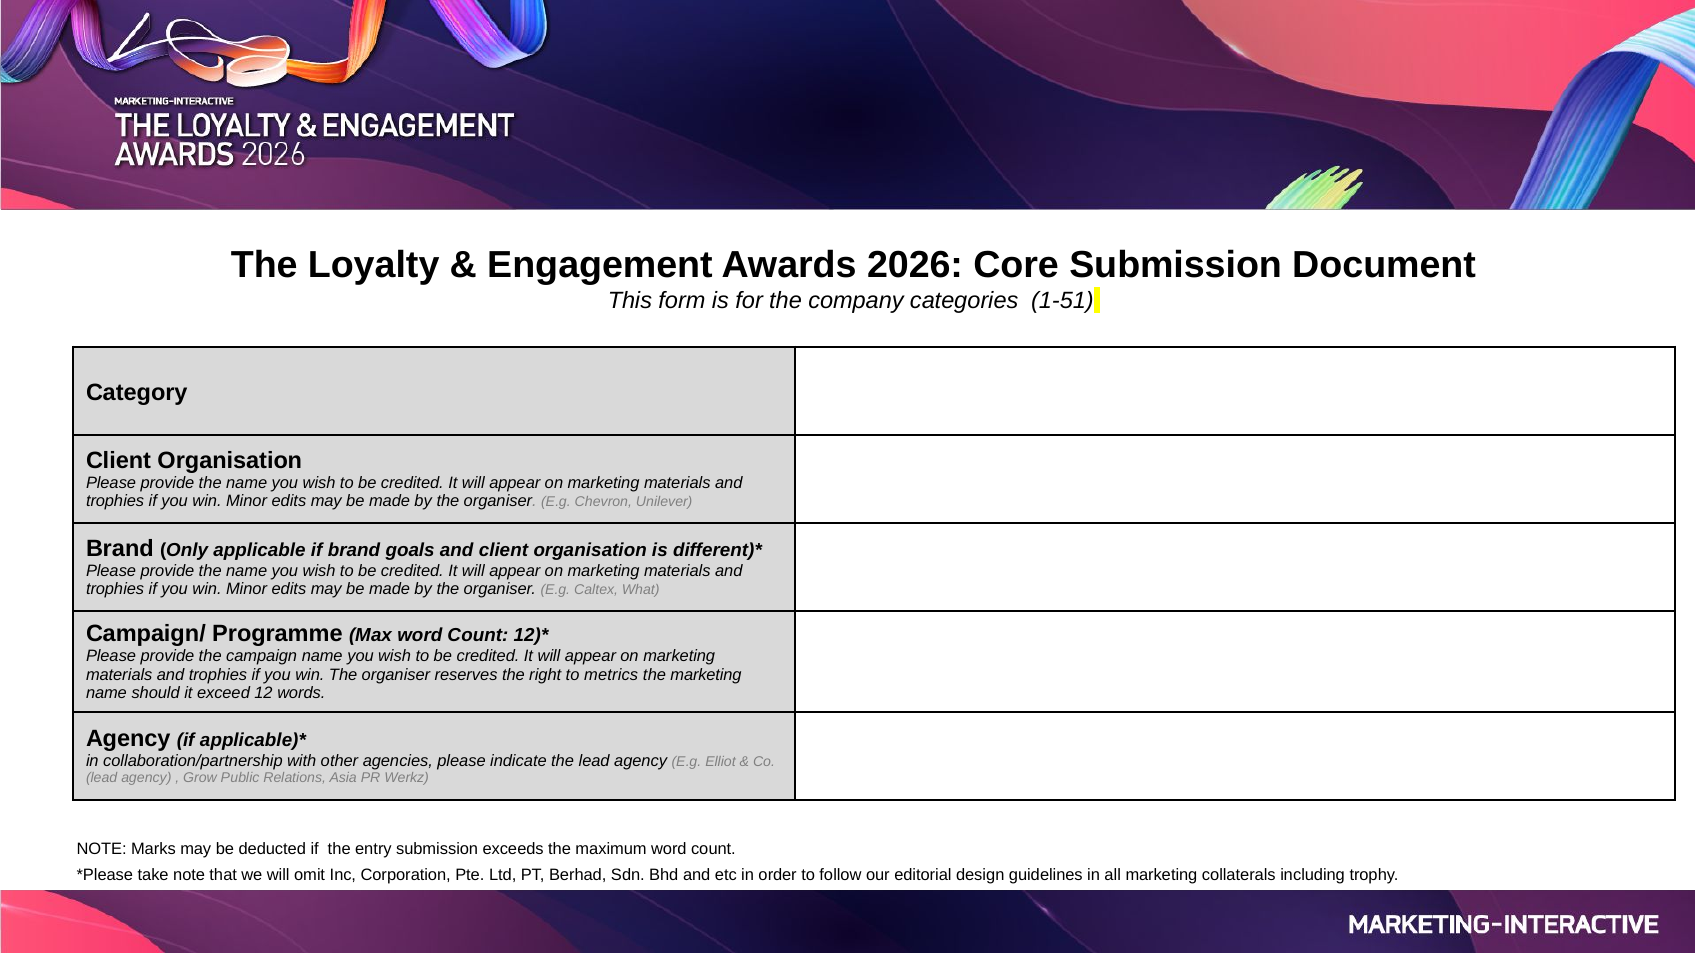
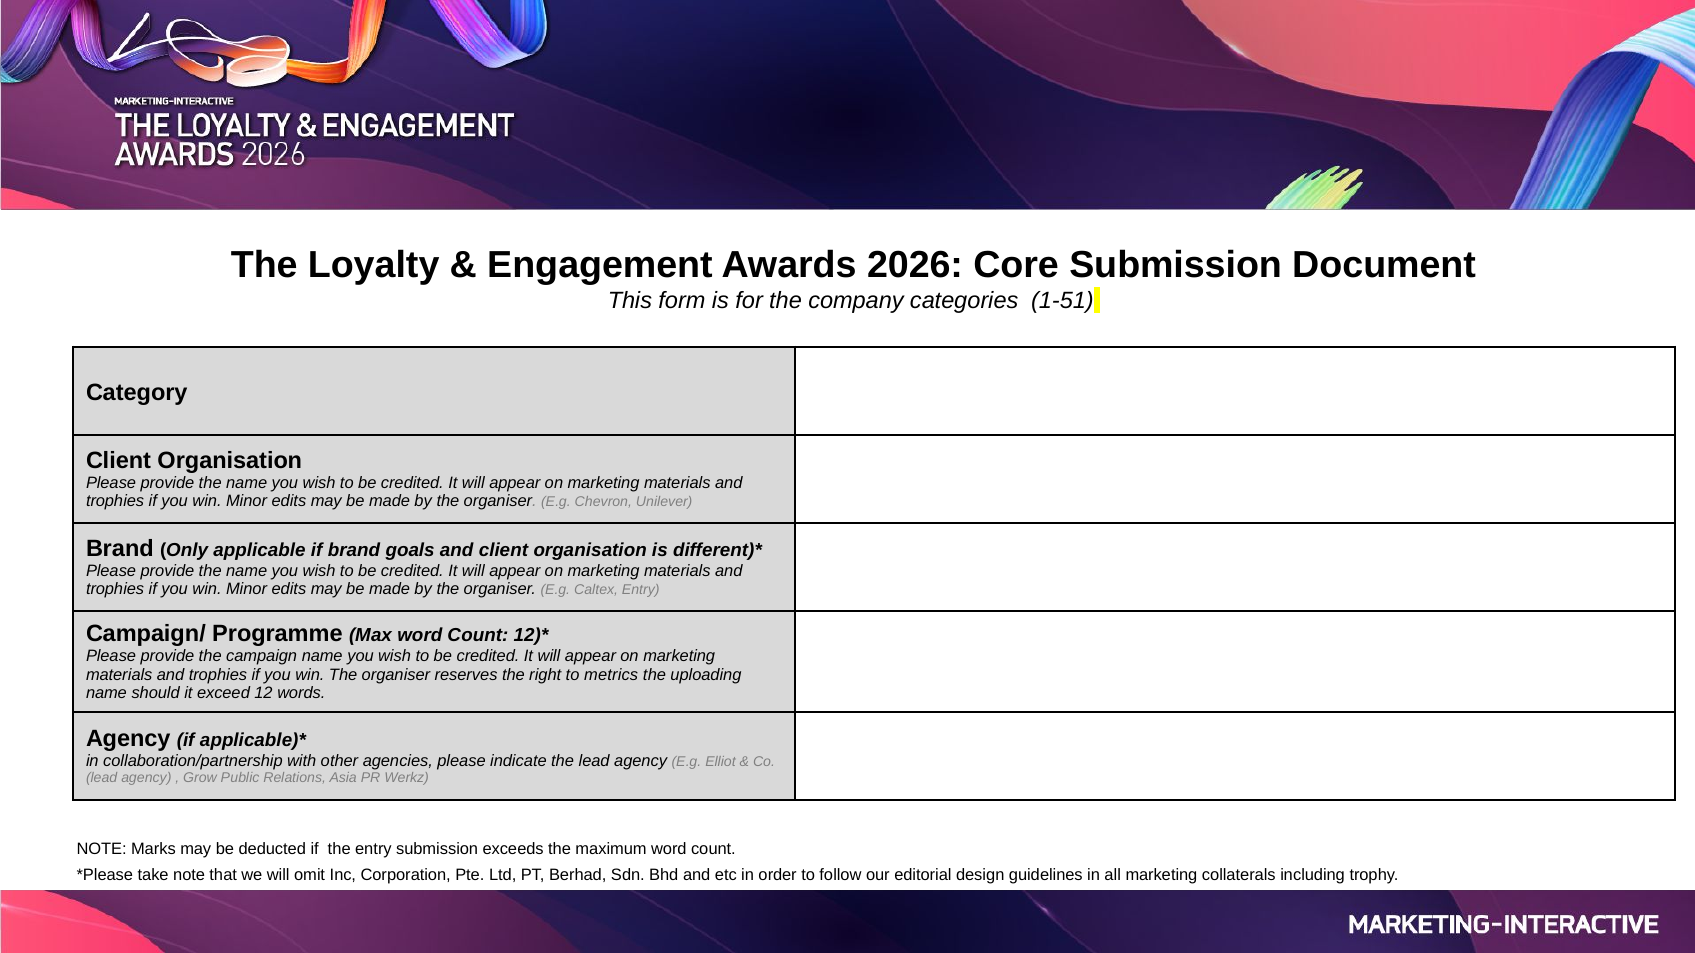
Caltex What: What -> Entry
the marketing: marketing -> uploading
